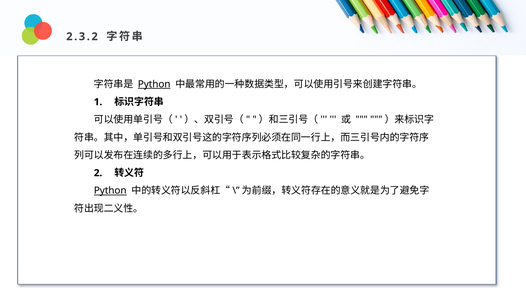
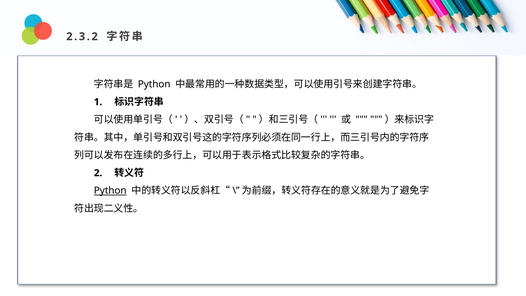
Python at (154, 84) underline: present -> none
